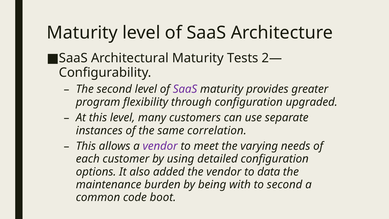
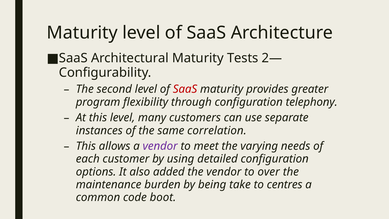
SaaS at (185, 89) colour: purple -> red
upgraded: upgraded -> telephony
data: data -> over
with: with -> take
to second: second -> centres
